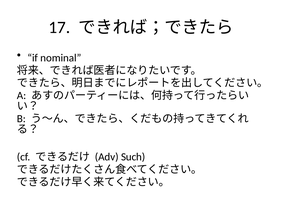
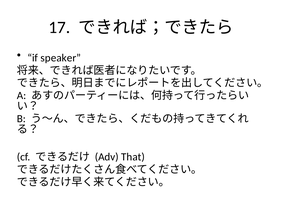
nominal: nominal -> speaker
Such: Such -> That
